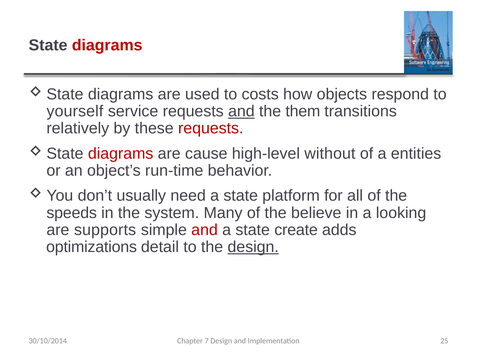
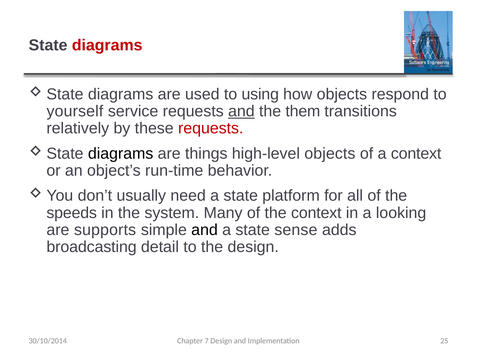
costs: costs -> using
diagrams at (121, 154) colour: red -> black
cause: cause -> things
high-level without: without -> objects
a entities: entities -> context
the believe: believe -> context
and at (205, 230) colour: red -> black
create: create -> sense
optimizations: optimizations -> broadcasting
design at (253, 248) underline: present -> none
